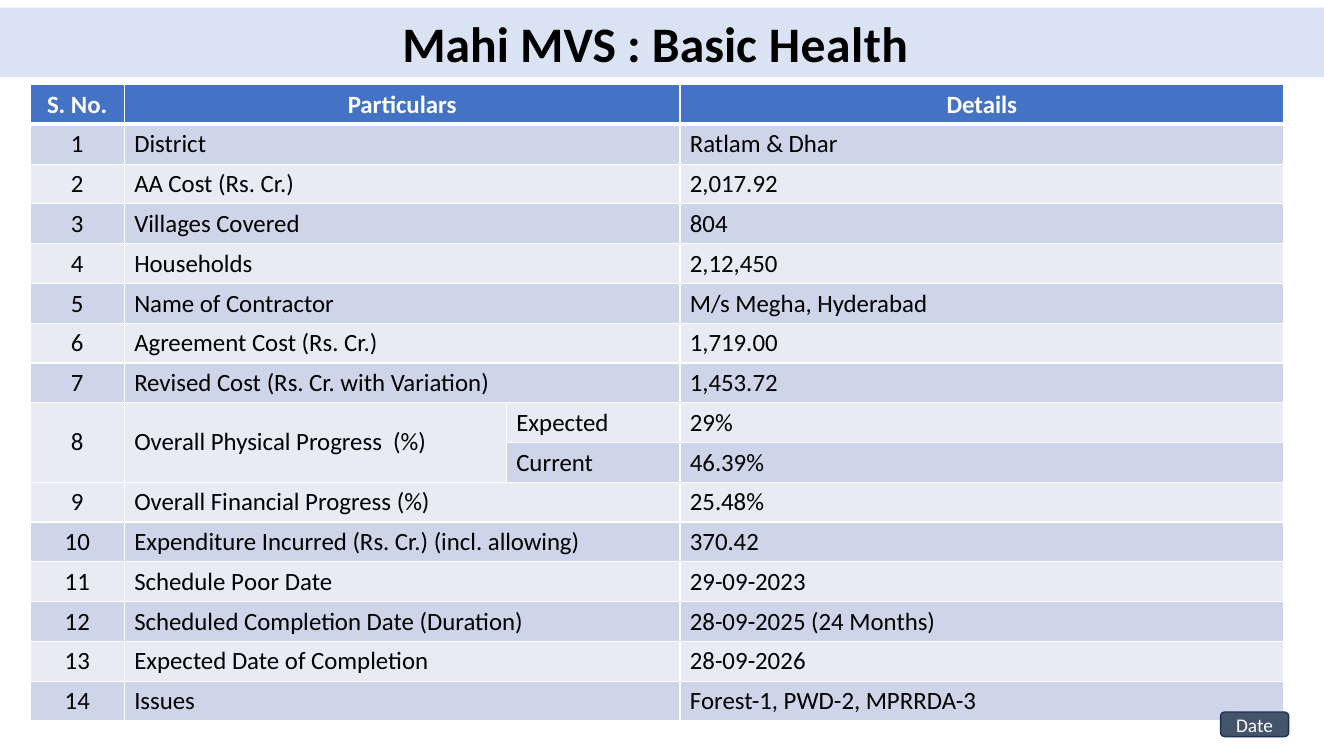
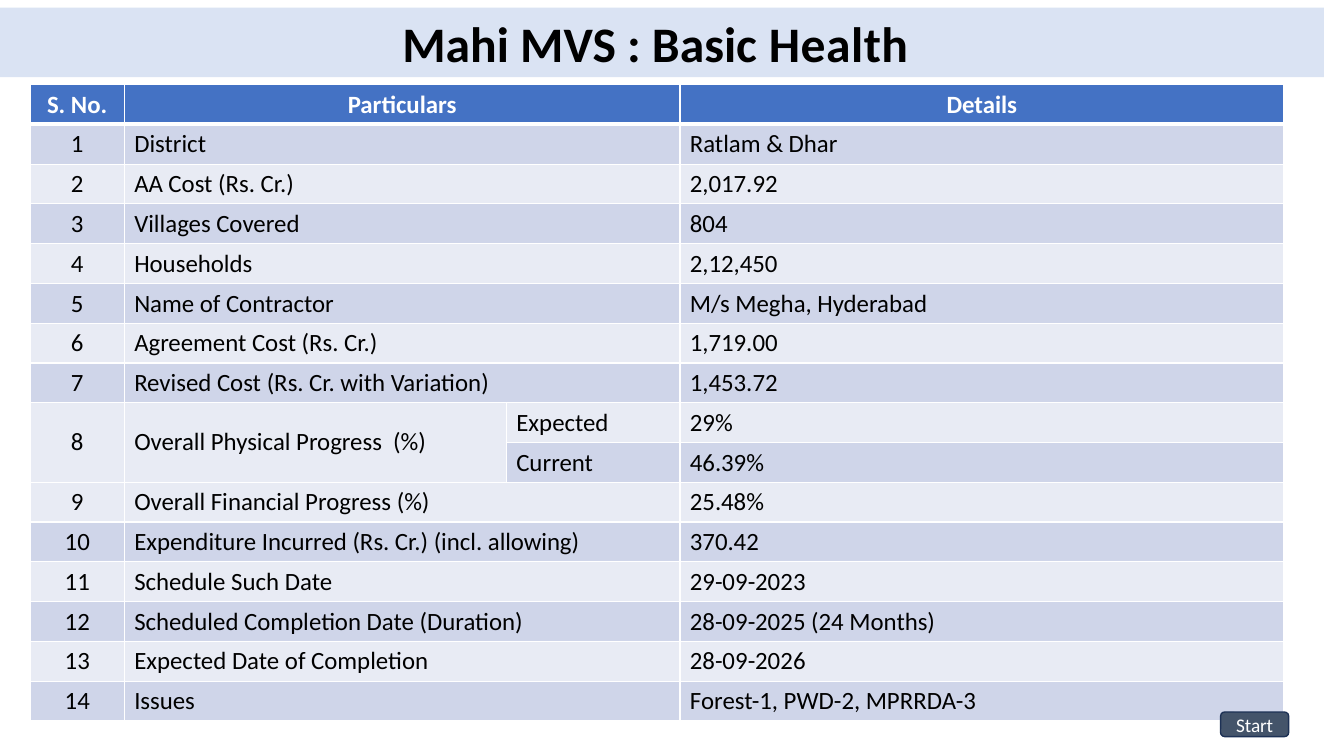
Poor: Poor -> Such
Date at (1255, 725): Date -> Start
